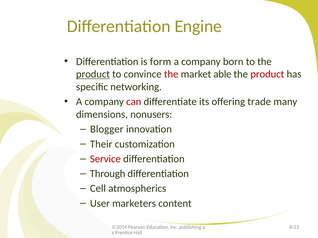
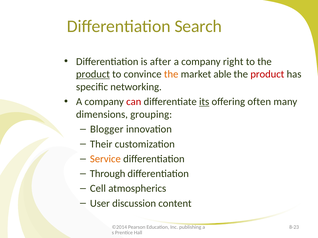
Engine: Engine -> Search
form: form -> after
born: born -> right
the at (171, 74) colour: red -> orange
its underline: none -> present
trade: trade -> often
nonusers: nonusers -> grouping
Service colour: red -> orange
marketers: marketers -> discussion
